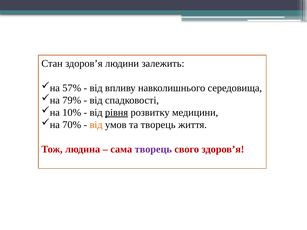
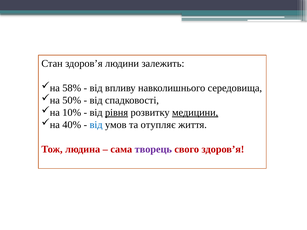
57%: 57% -> 58%
79%: 79% -> 50%
медицини underline: none -> present
70%: 70% -> 40%
від at (96, 125) colour: orange -> blue
та творець: творець -> отупляє
